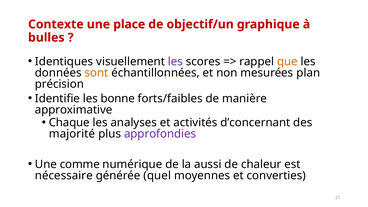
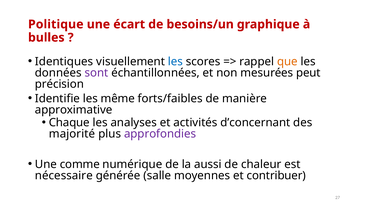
Contexte: Contexte -> Politique
place: place -> écart
objectif/un: objectif/un -> besoins/un
les at (175, 62) colour: purple -> blue
sont colour: orange -> purple
plan: plan -> peut
bonne: bonne -> même
quel: quel -> salle
converties: converties -> contribuer
